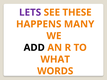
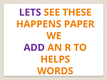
MANY: MANY -> PAPER
ADD colour: black -> purple
WHAT: WHAT -> HELPS
